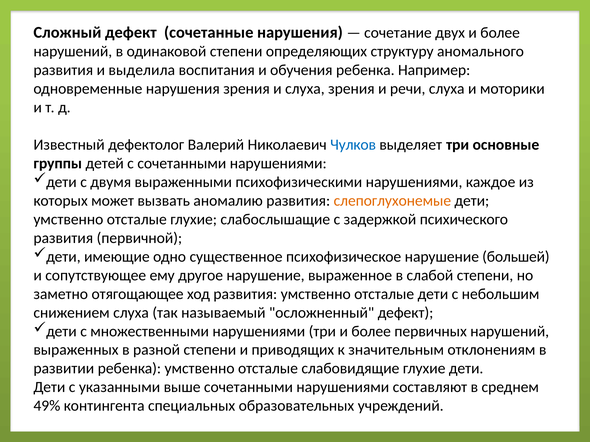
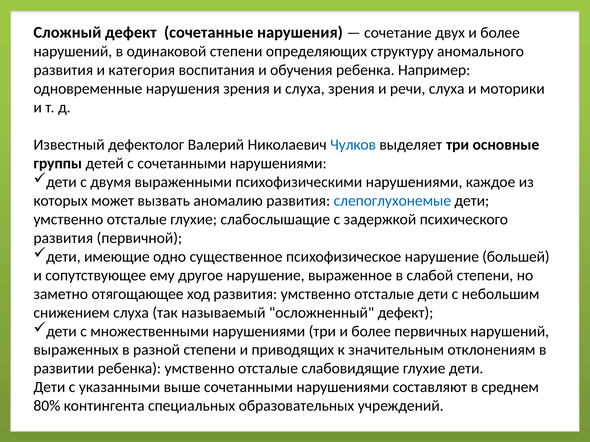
выделила: выделила -> категория
слепоглухонемые colour: orange -> blue
49%: 49% -> 80%
